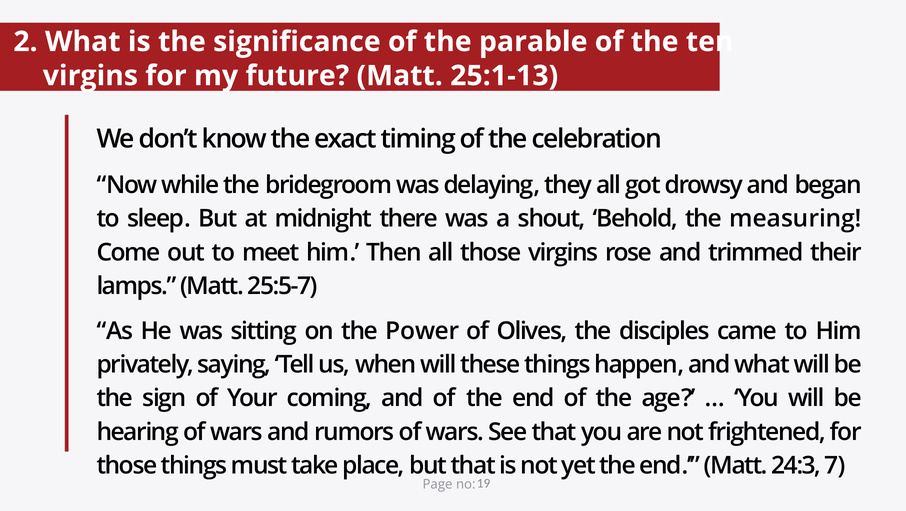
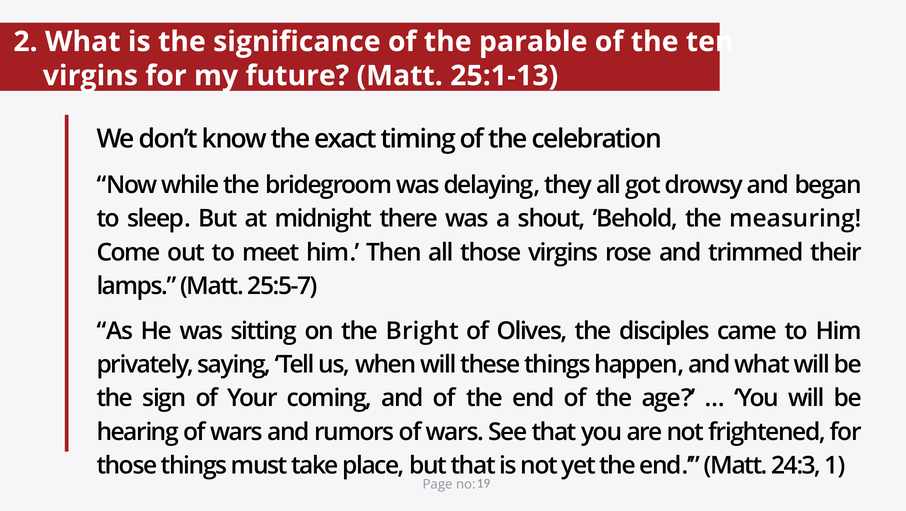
Power: Power -> Bright
7: 7 -> 1
